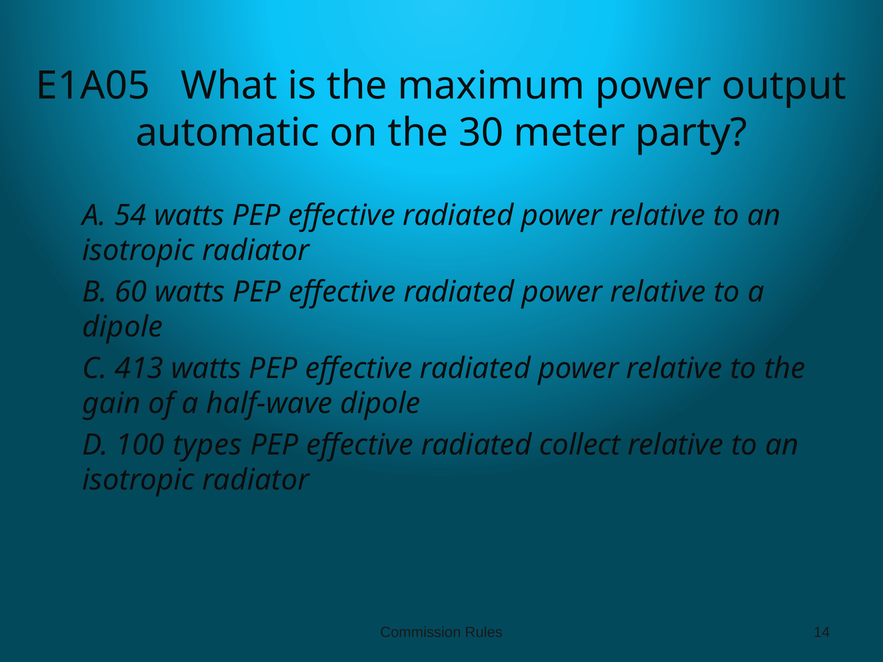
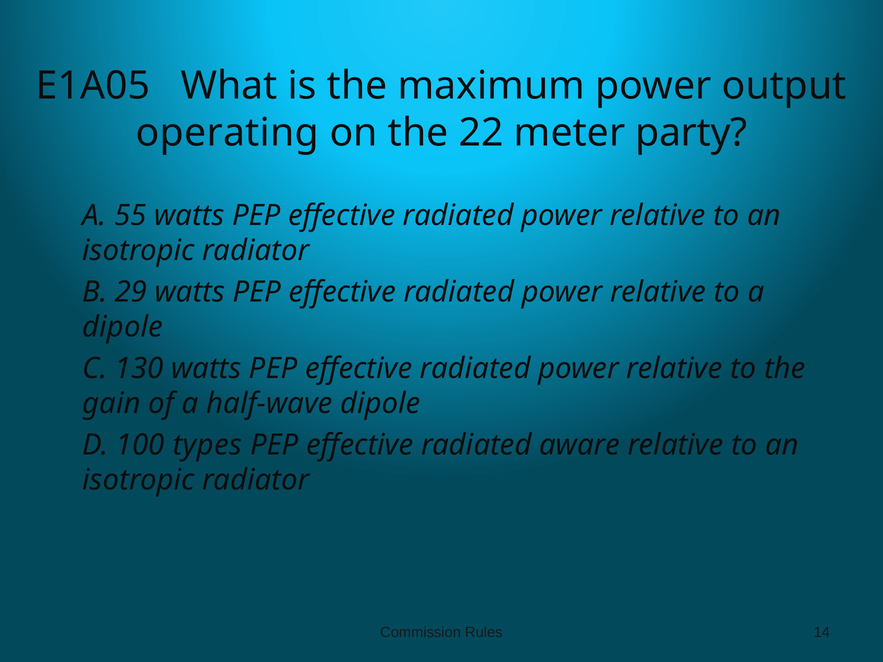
automatic: automatic -> operating
30: 30 -> 22
54: 54 -> 55
60: 60 -> 29
413: 413 -> 130
collect: collect -> aware
